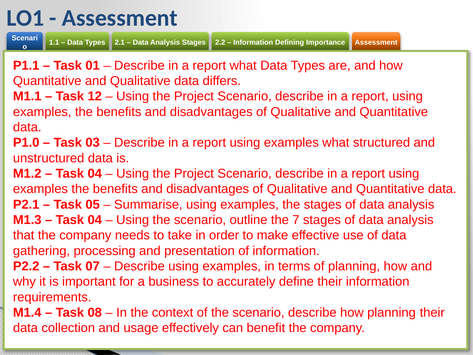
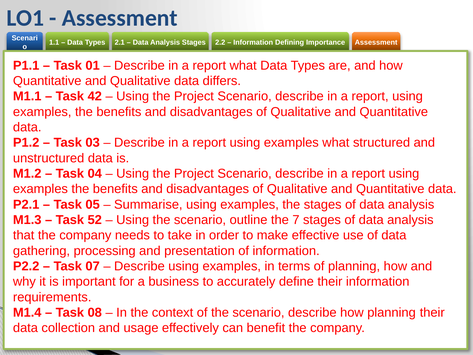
12: 12 -> 42
P1.0: P1.0 -> P1.2
04 at (95, 220): 04 -> 52
